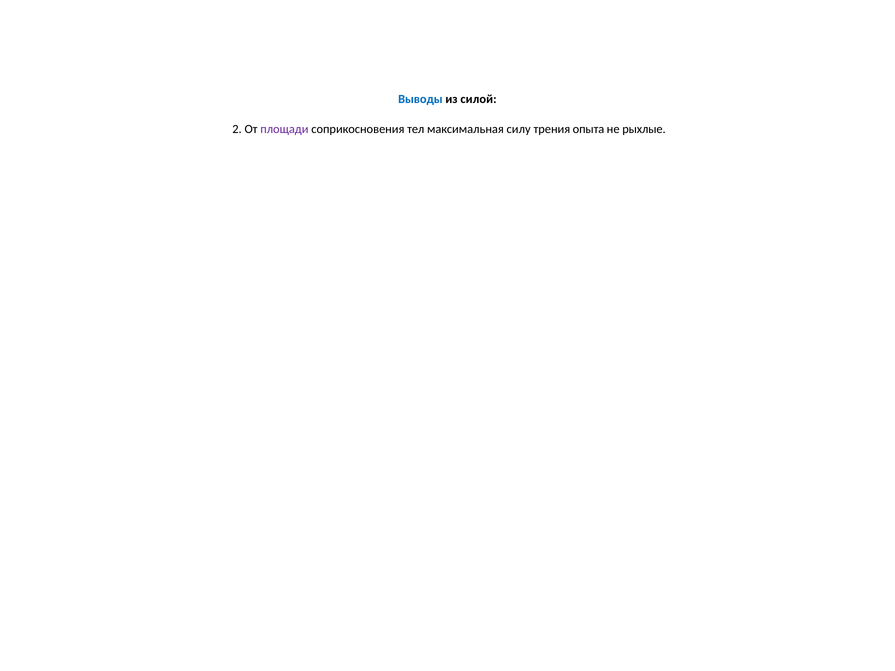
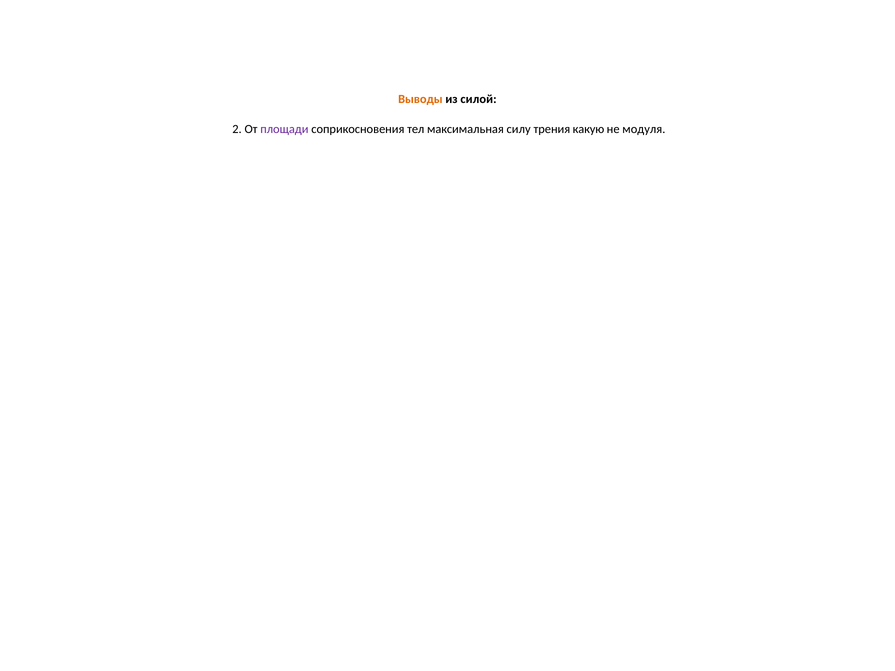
Выводы colour: blue -> orange
опыта: опыта -> какую
рыхлые: рыхлые -> модуля
